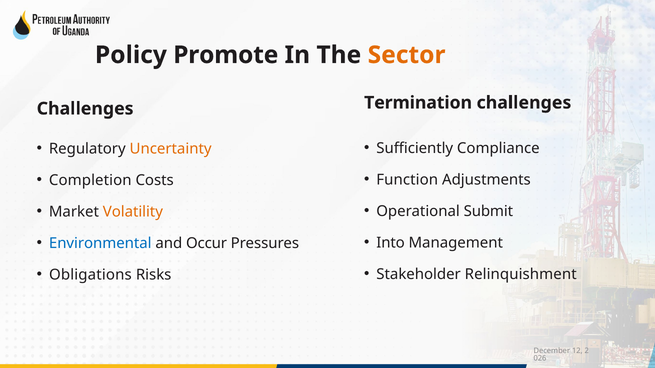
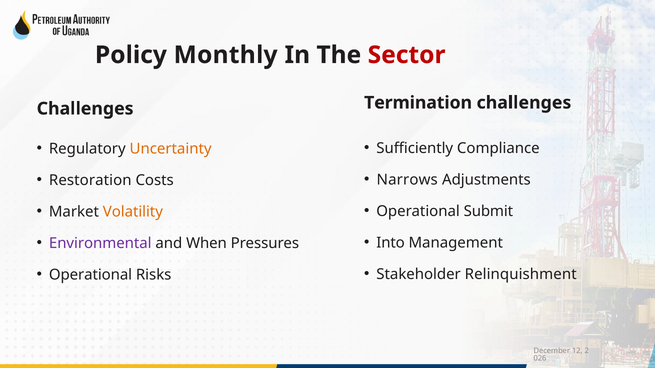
Promote: Promote -> Monthly
Sector colour: orange -> red
Function: Function -> Narrows
Completion: Completion -> Restoration
Environmental colour: blue -> purple
Occur: Occur -> When
Obligations at (90, 275): Obligations -> Operational
